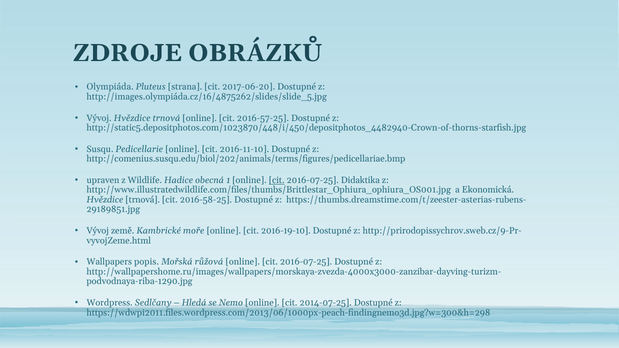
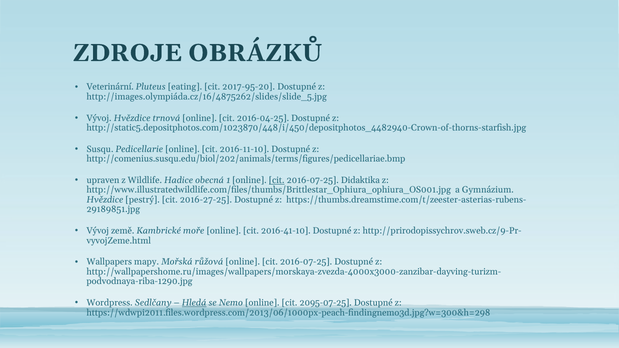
Olympiáda: Olympiáda -> Veterinární
strana: strana -> eating
2017-06-20: 2017-06-20 -> 2017-95-20
2016-57-25: 2016-57-25 -> 2016-04-25
Ekonomická: Ekonomická -> Gymnázium
trnová at (143, 200): trnová -> pestrý
2016-58-25: 2016-58-25 -> 2016-27-25
2016-19-10: 2016-19-10 -> 2016-41-10
popis: popis -> mapy
Hledá underline: none -> present
2014-07-25: 2014-07-25 -> 2095-07-25
